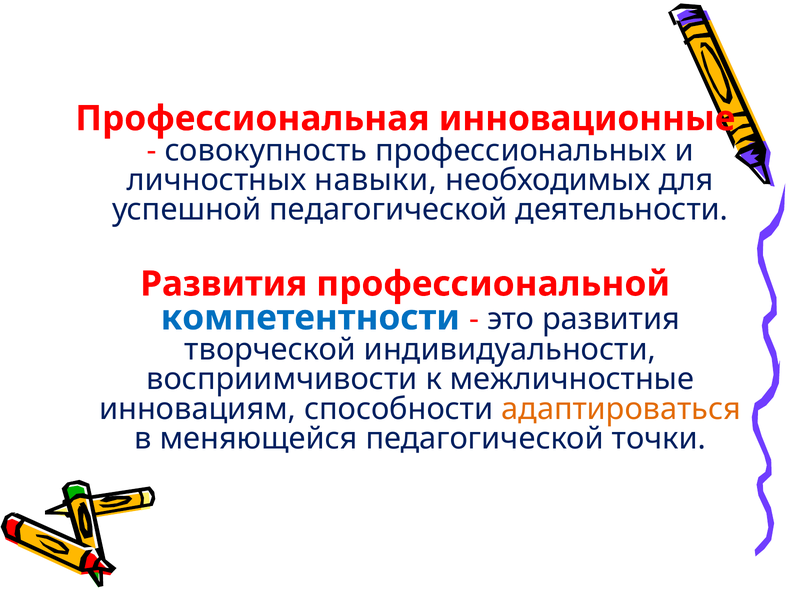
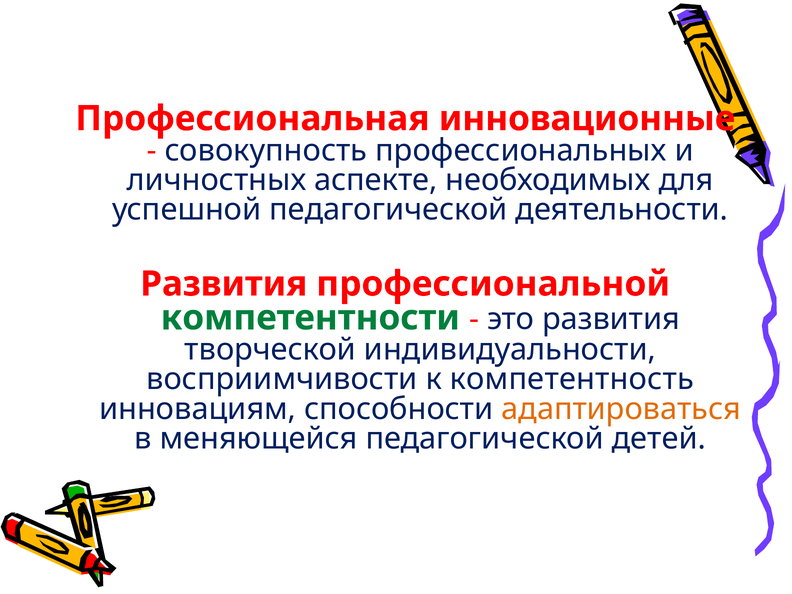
навыки: навыки -> аспекте
компетентности colour: blue -> green
межличностные: межличностные -> компетентность
точки: точки -> детей
